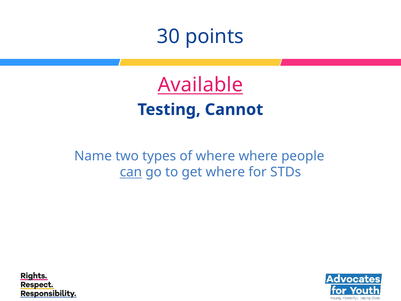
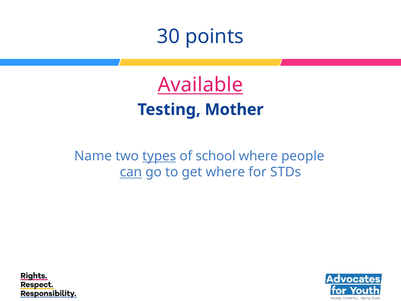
Cannot: Cannot -> Mother
types underline: none -> present
of where: where -> school
